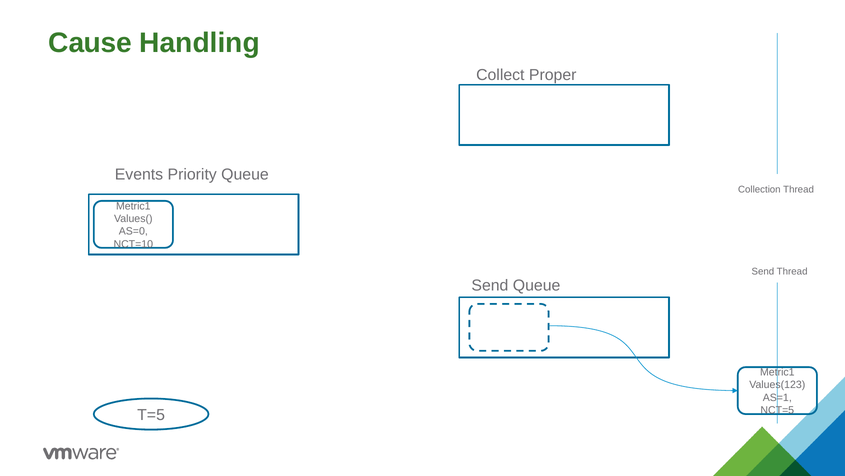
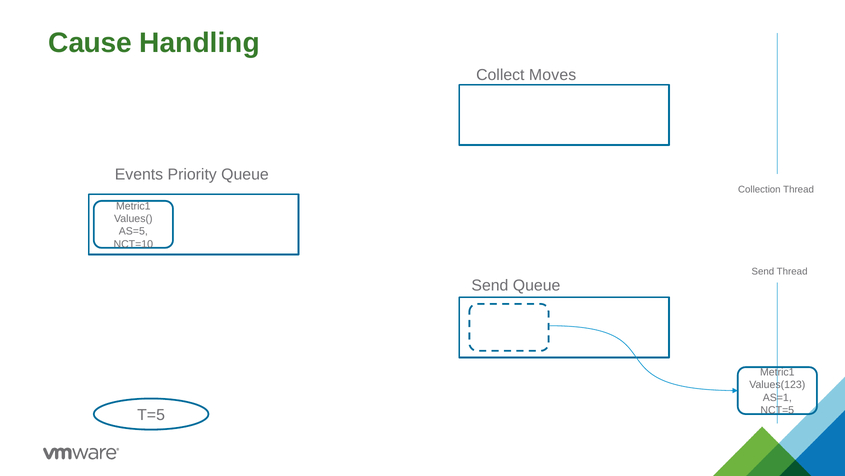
Proper: Proper -> Moves
AS=0: AS=0 -> AS=5
